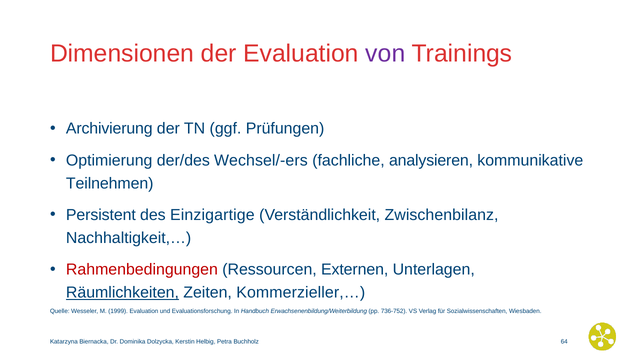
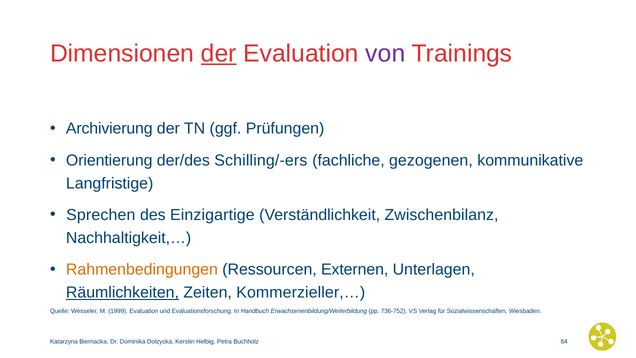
der at (219, 53) underline: none -> present
Optimierung: Optimierung -> Orientierung
Wechsel/-ers: Wechsel/-ers -> Schilling/-ers
analysieren: analysieren -> gezogenen
Teilnehmen: Teilnehmen -> Langfristige
Persistent: Persistent -> Sprechen
Rahmenbedingungen colour: red -> orange
